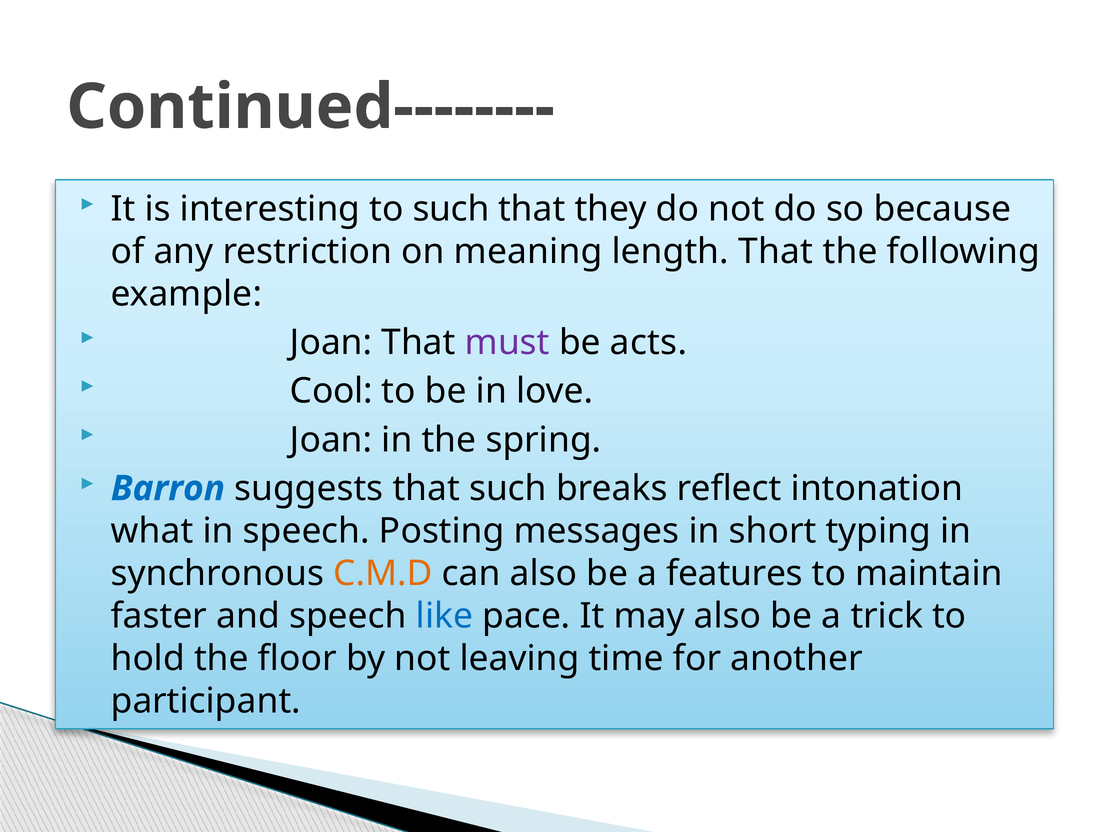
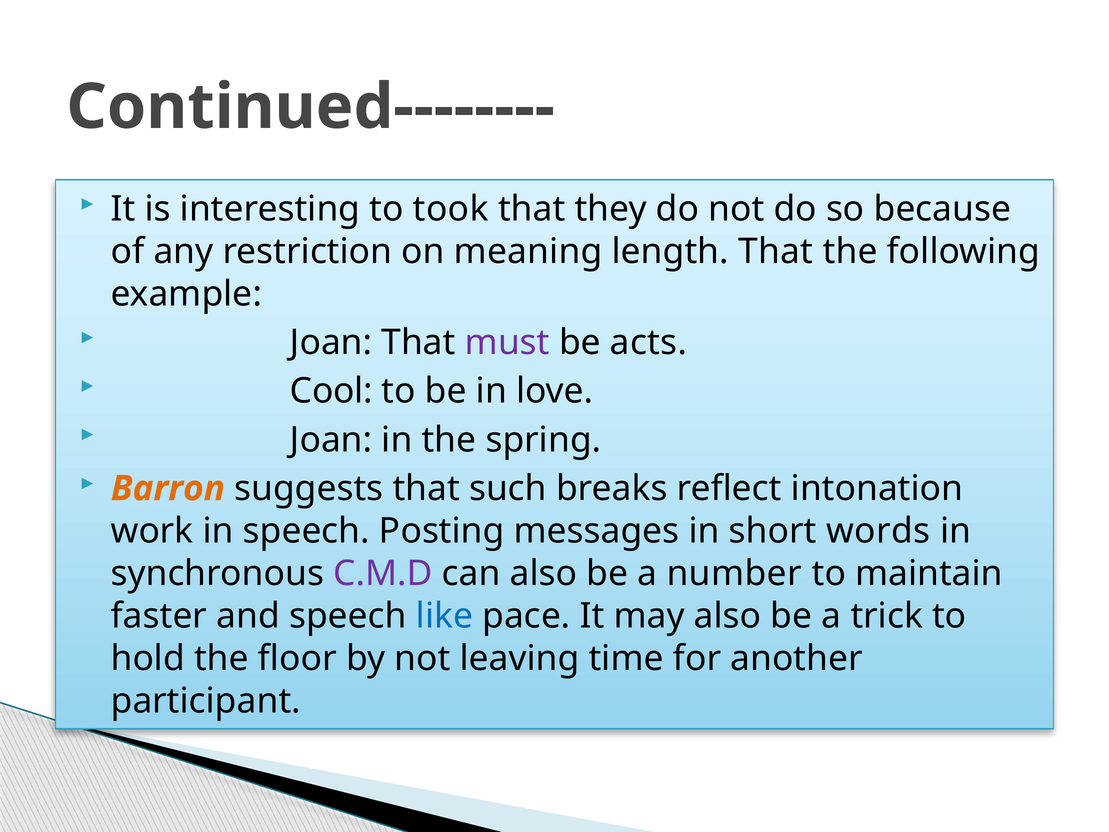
to such: such -> took
Barron colour: blue -> orange
what: what -> work
typing: typing -> words
C.M.D colour: orange -> purple
features: features -> number
